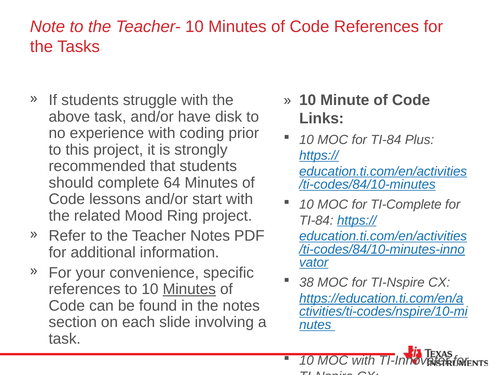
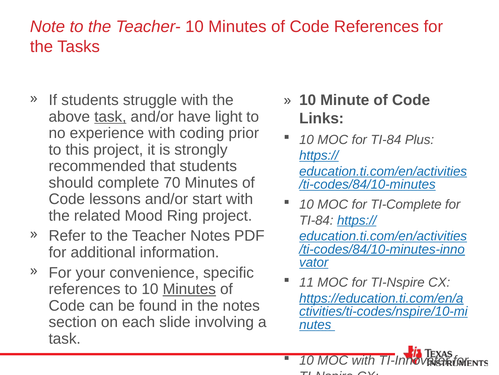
task at (110, 116) underline: none -> present
disk: disk -> light
64: 64 -> 70
38: 38 -> 11
